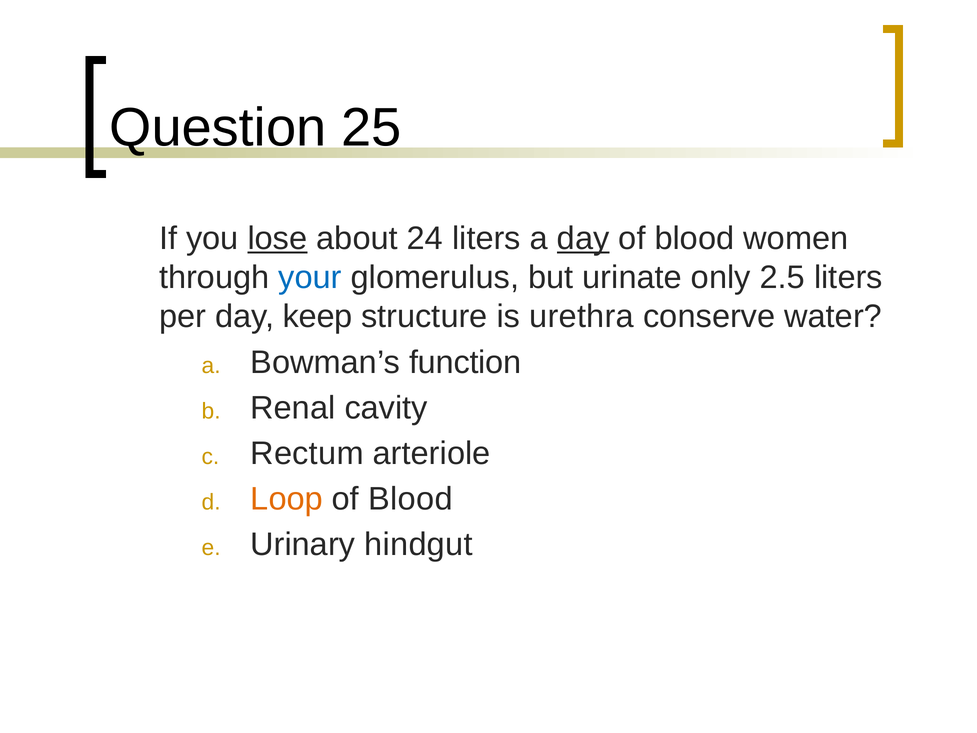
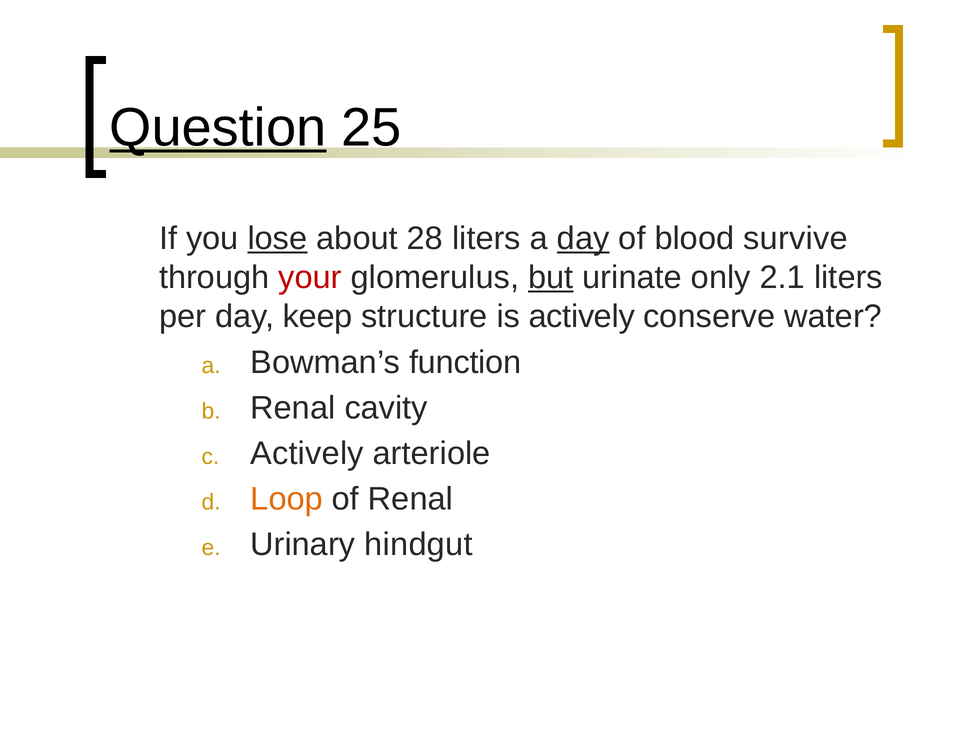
Question underline: none -> present
24: 24 -> 28
women: women -> survive
your colour: blue -> red
but underline: none -> present
2.5: 2.5 -> 2.1
is urethra: urethra -> actively
Rectum at (307, 453): Rectum -> Actively
Blood at (410, 499): Blood -> Renal
